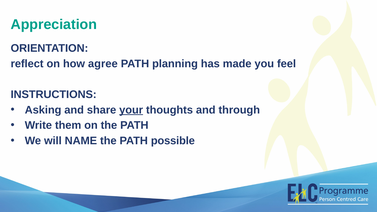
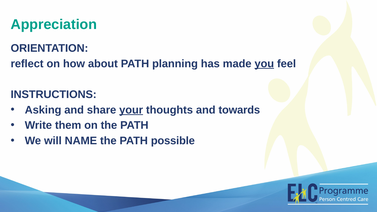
agree: agree -> about
you underline: none -> present
through: through -> towards
